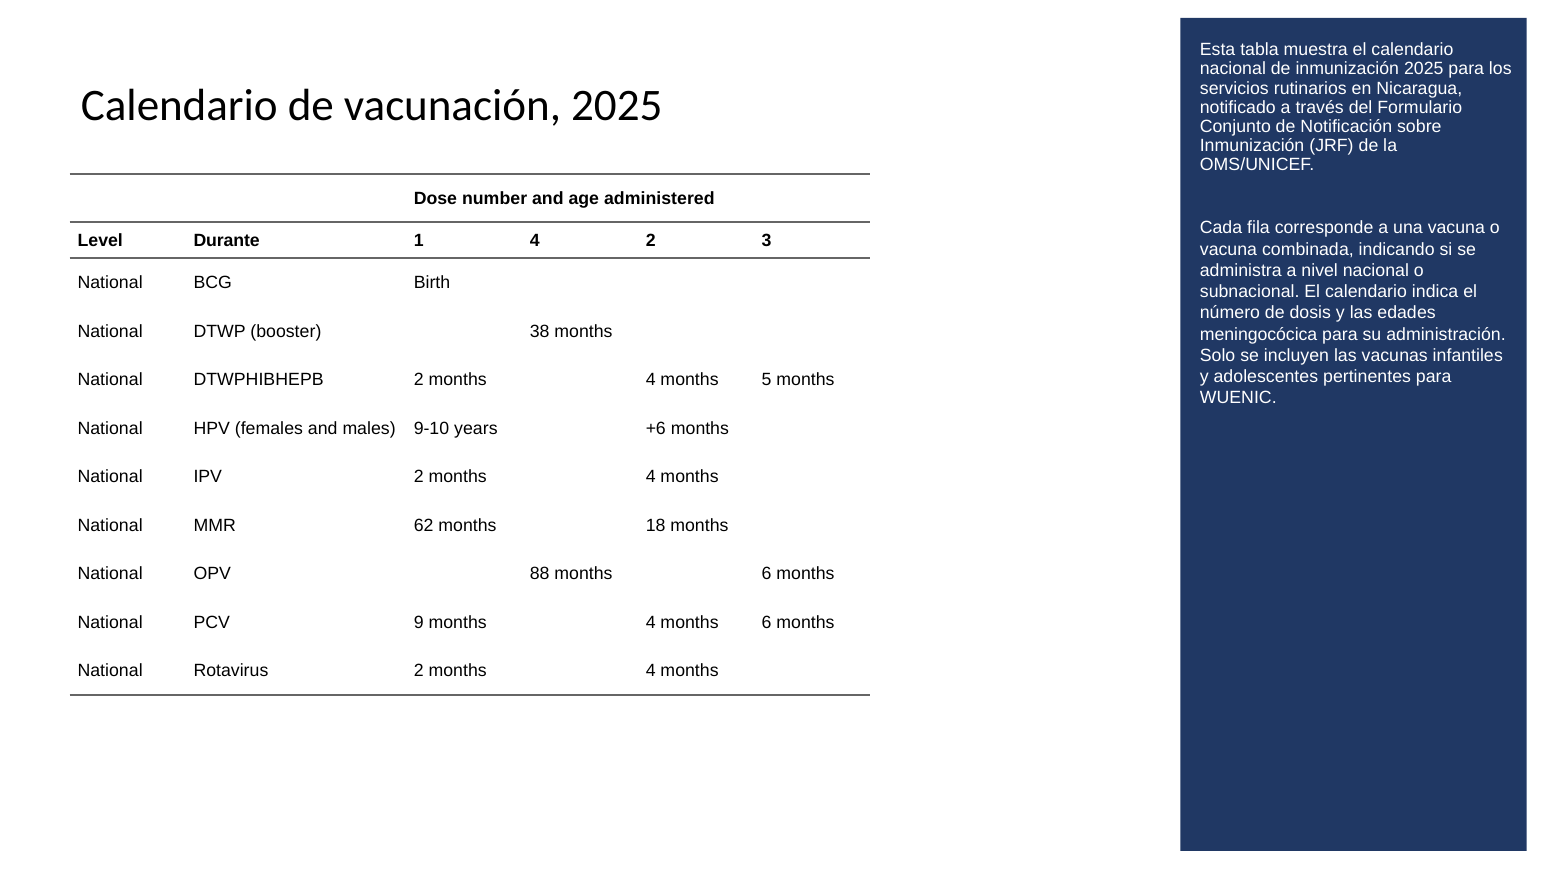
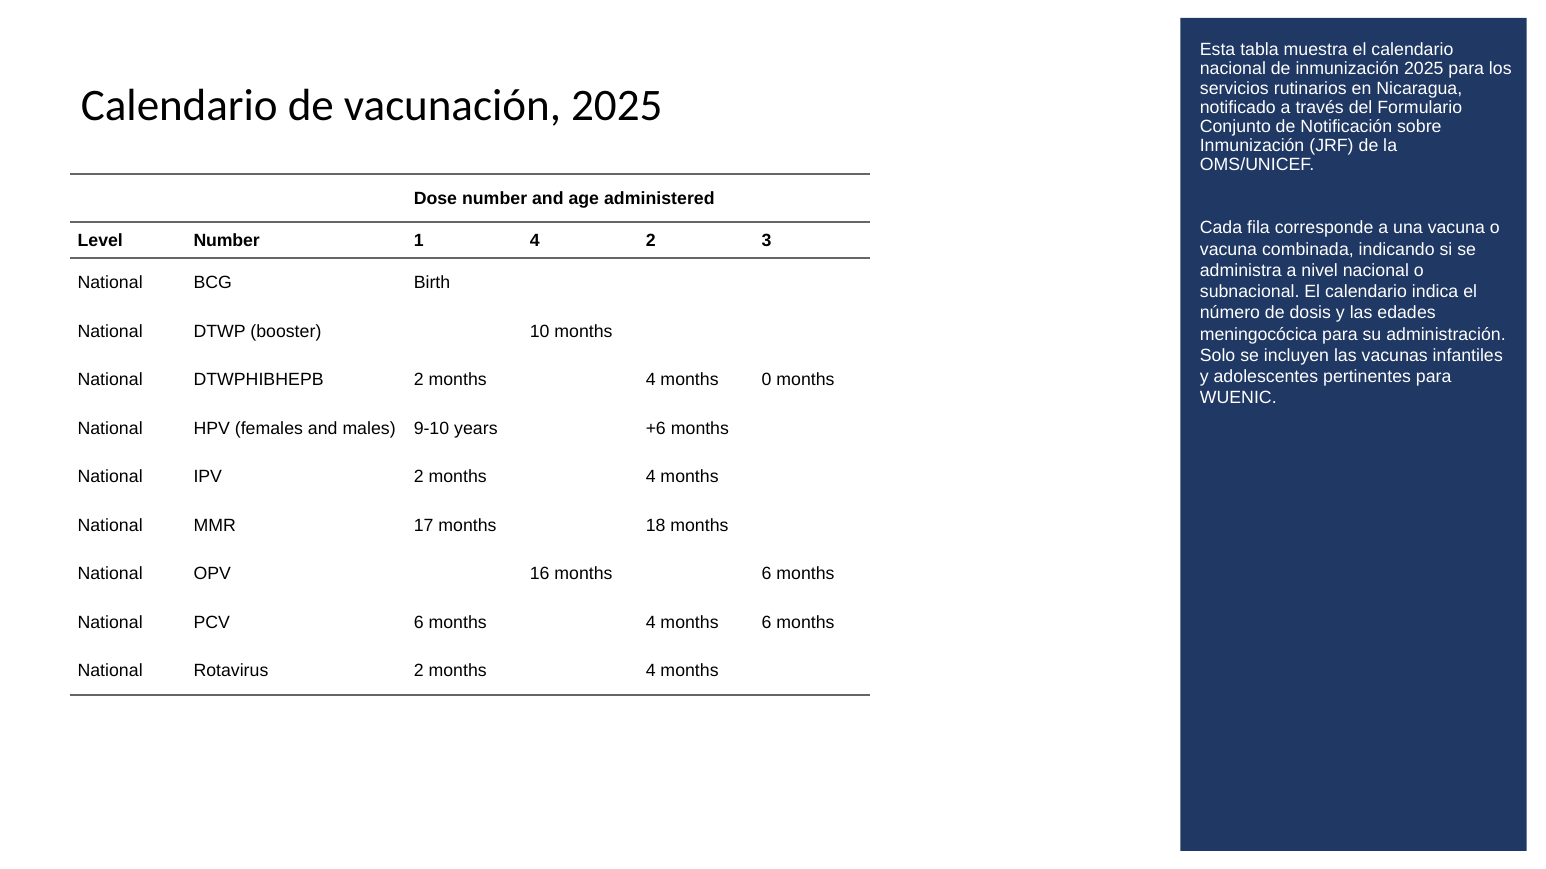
Level Durante: Durante -> Number
38: 38 -> 10
5: 5 -> 0
62: 62 -> 17
88: 88 -> 16
PCV 9: 9 -> 6
